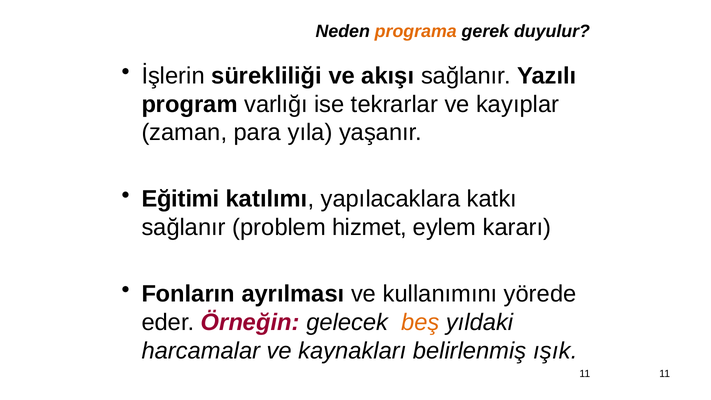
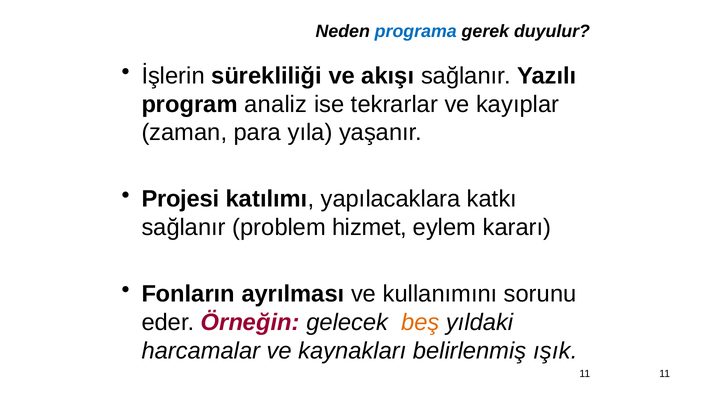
programa colour: orange -> blue
varlığı: varlığı -> analiz
Eğitimi: Eğitimi -> Projesi
yörede: yörede -> sorunu
